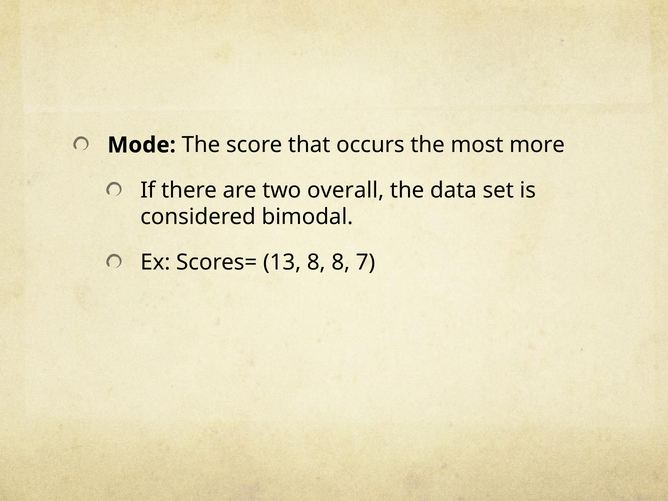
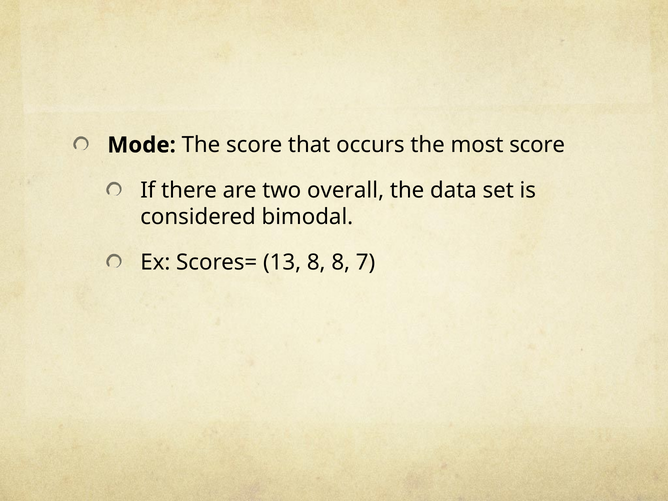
most more: more -> score
